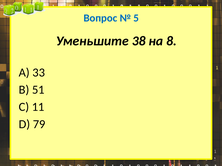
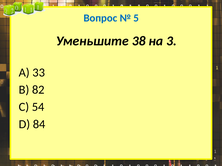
8: 8 -> 3
51: 51 -> 82
11: 11 -> 54
79: 79 -> 84
